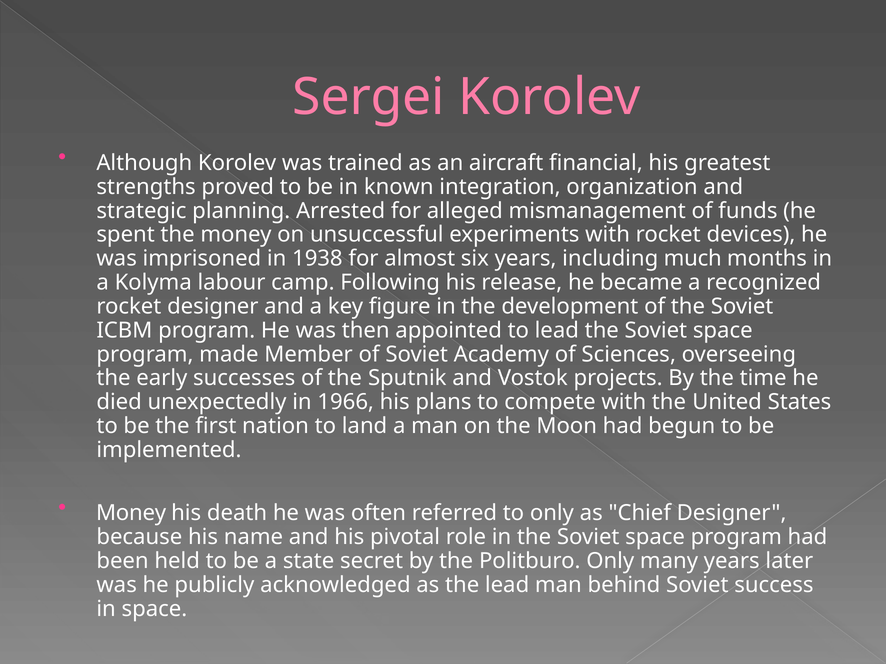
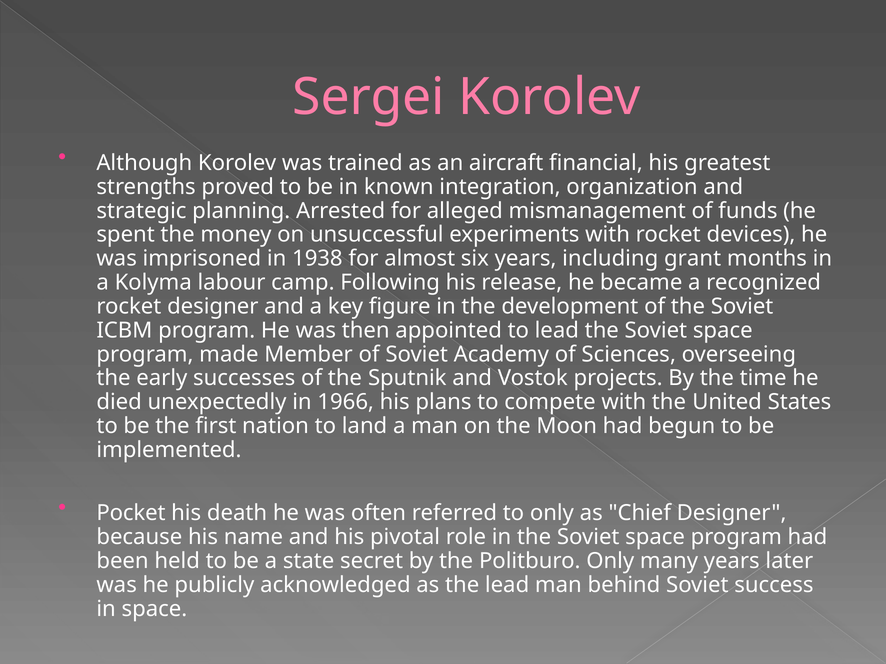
much: much -> grant
Money at (131, 514): Money -> Pocket
